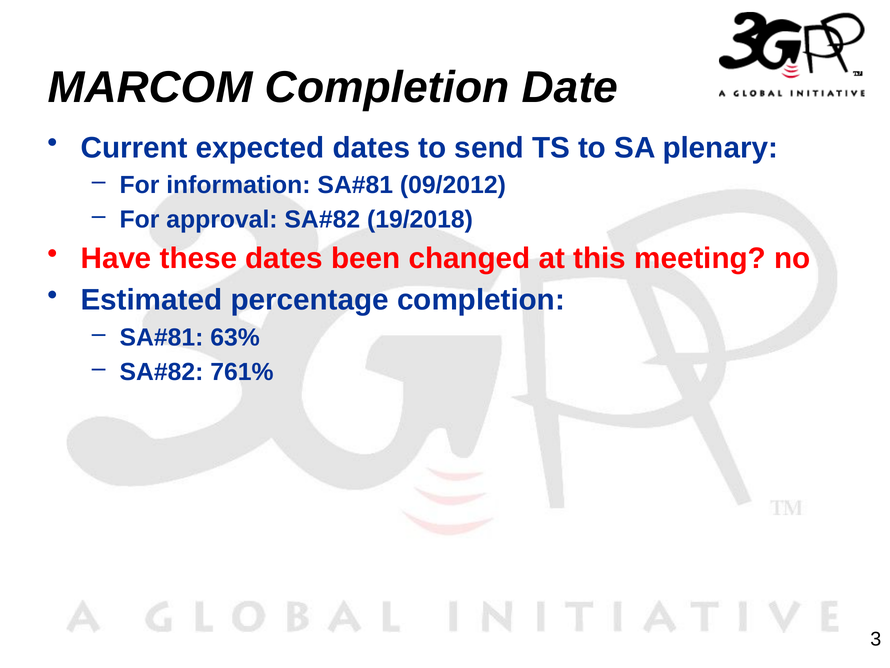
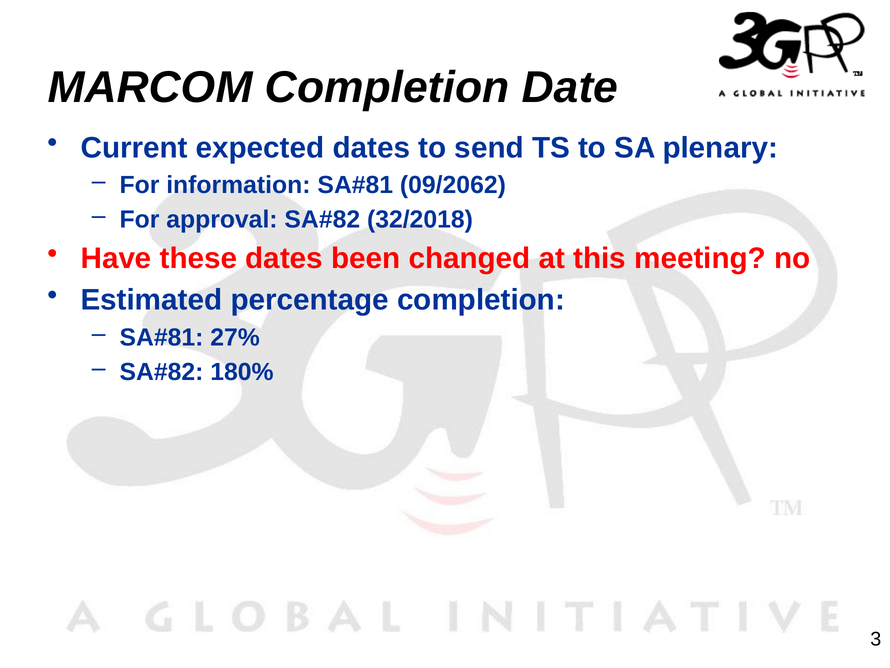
09/2012: 09/2012 -> 09/2062
19/2018: 19/2018 -> 32/2018
63%: 63% -> 27%
761%: 761% -> 180%
